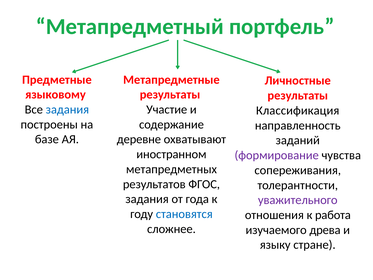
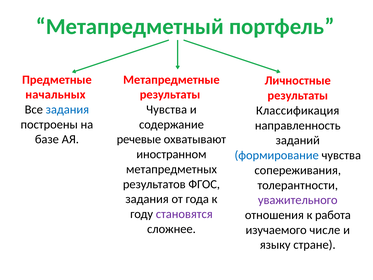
языковому: языковому -> начальных
Участие at (167, 109): Участие -> Чувства
деревне: деревне -> речевые
формирование colour: purple -> blue
становятся colour: blue -> purple
древа: древа -> числе
